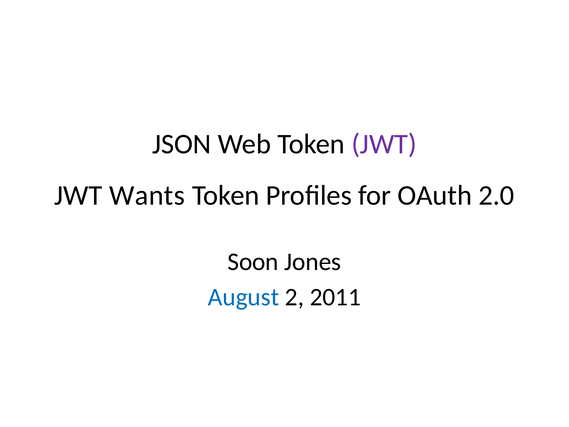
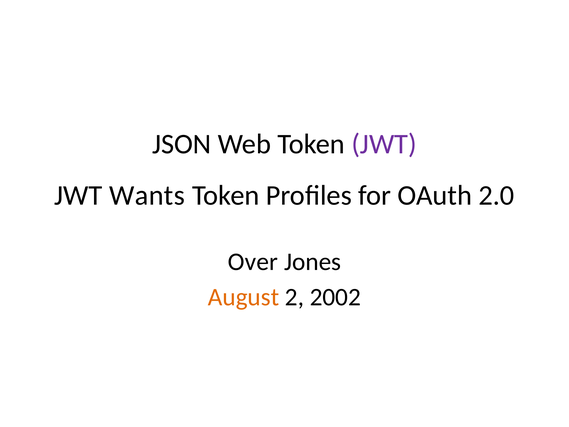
Soon: Soon -> Over
August colour: blue -> orange
2011: 2011 -> 2002
